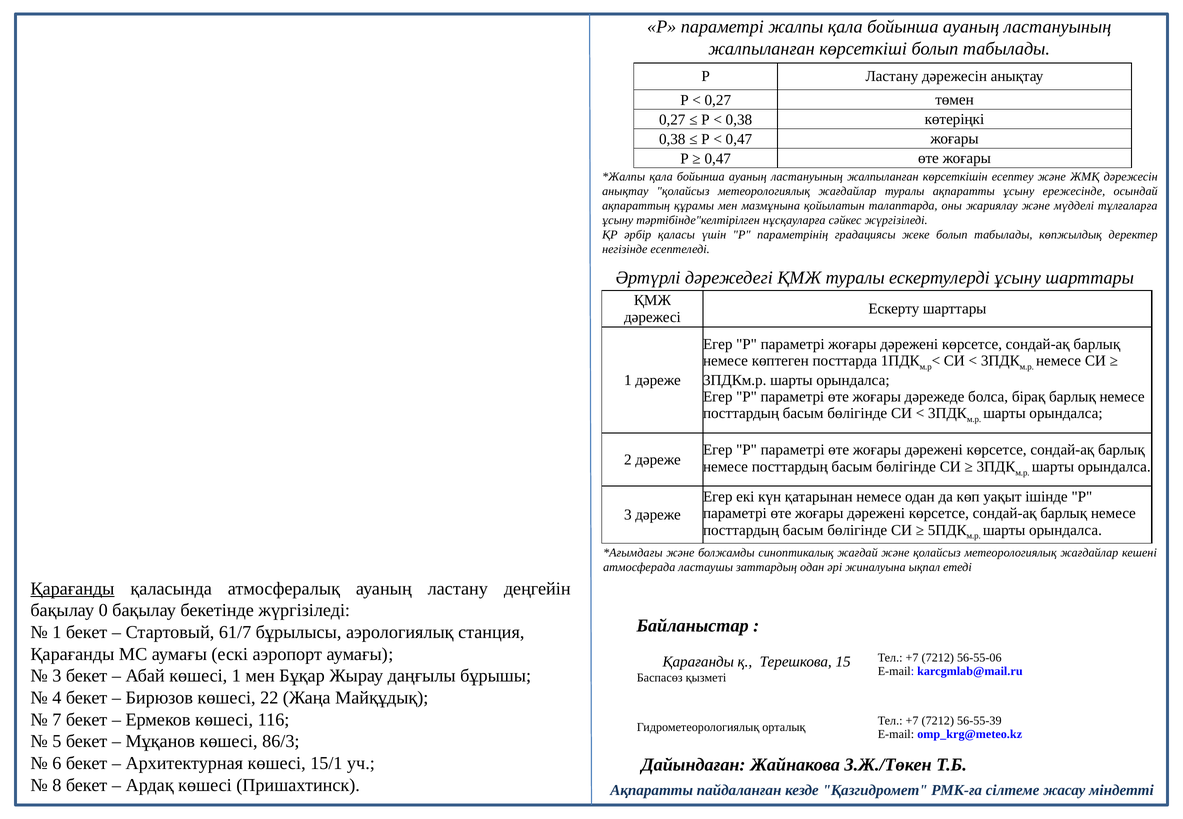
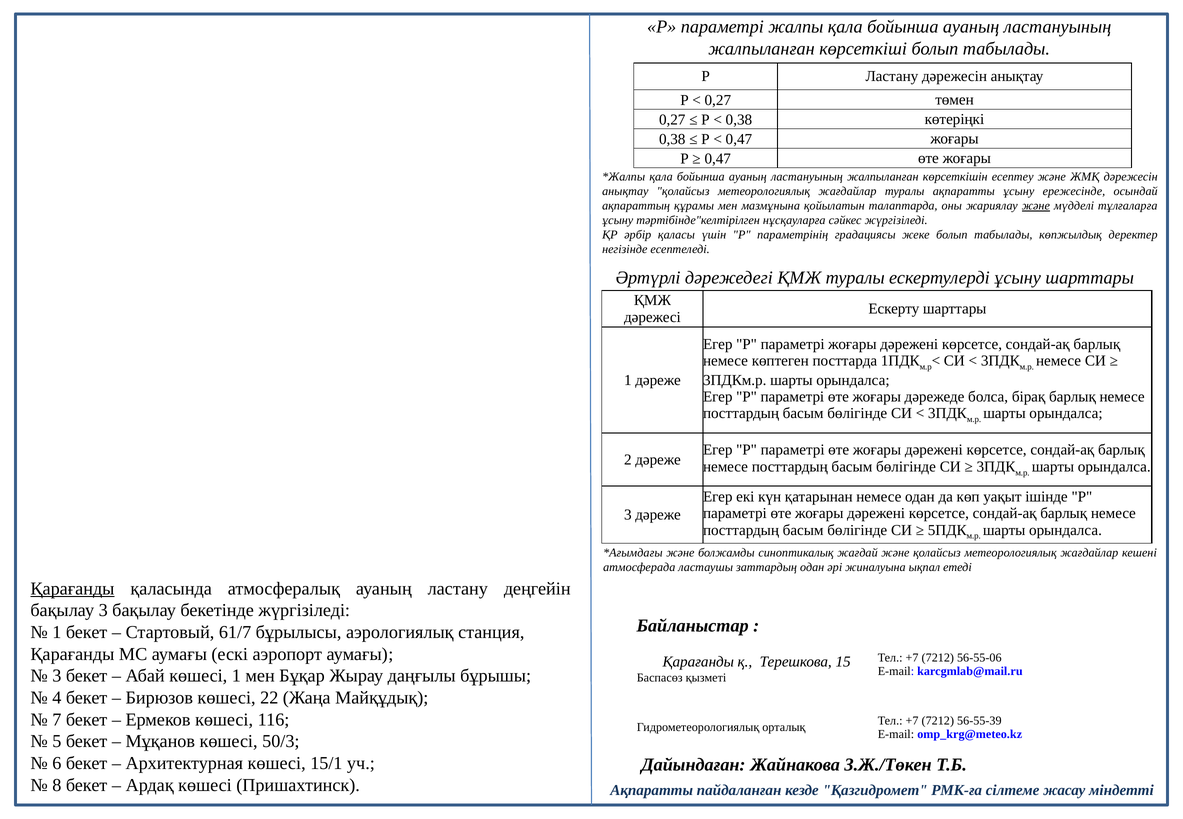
және at (1036, 206) underline: none -> present
бақылау 0: 0 -> 3
86/3: 86/3 -> 50/3
